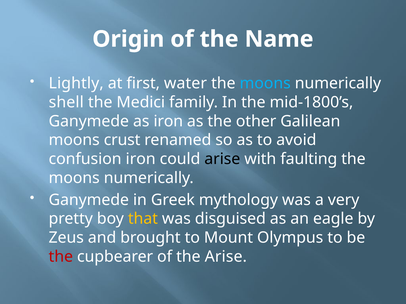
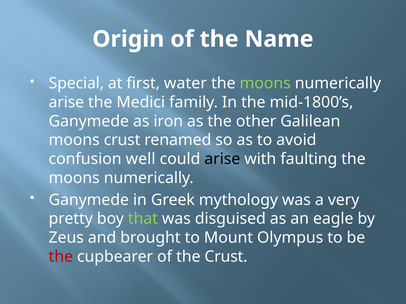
Lightly: Lightly -> Special
moons at (265, 84) colour: light blue -> light green
shell at (66, 103): shell -> arise
confusion iron: iron -> well
that colour: yellow -> light green
the Arise: Arise -> Crust
